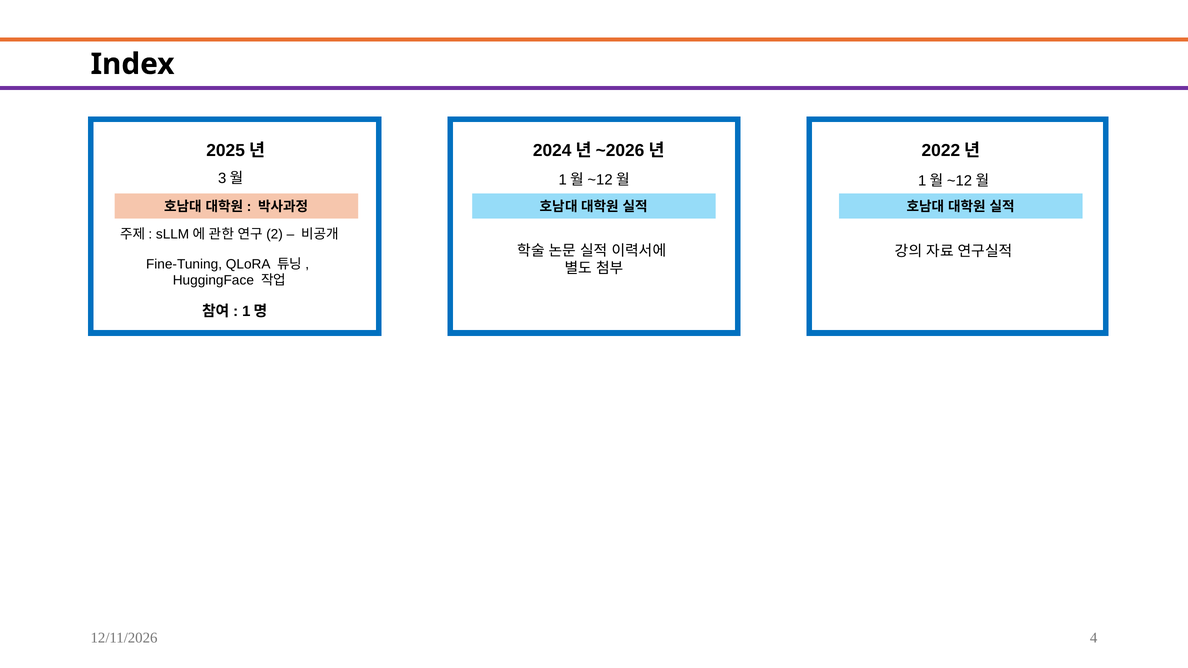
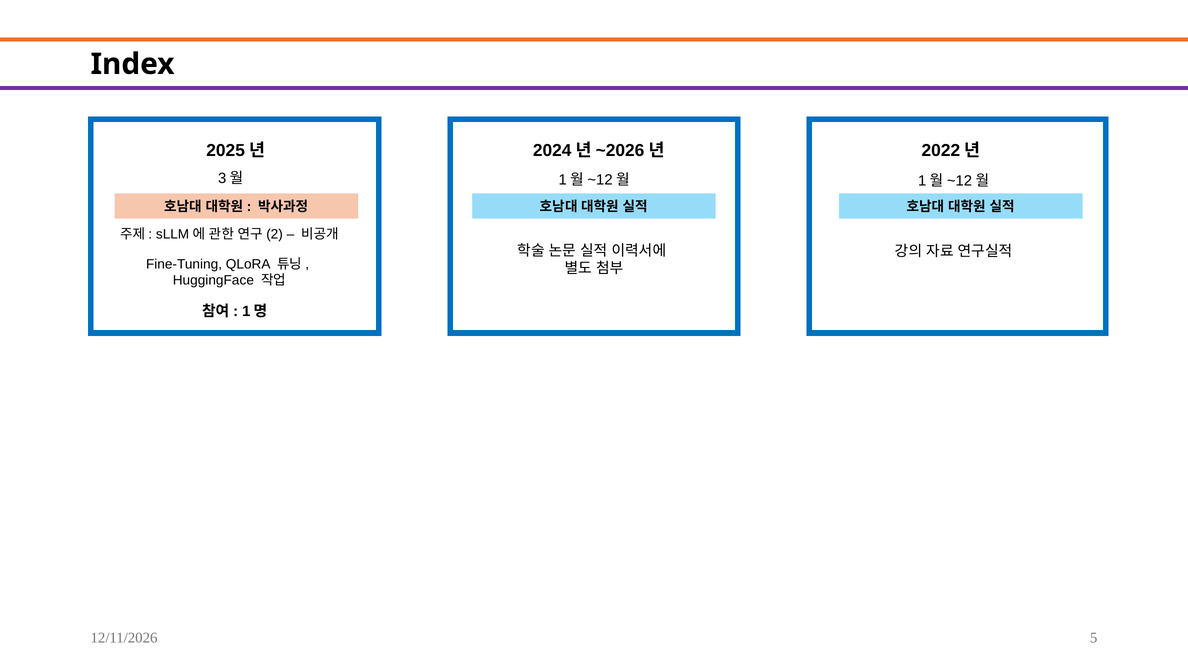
4: 4 -> 5
